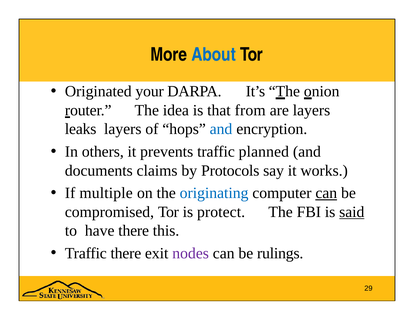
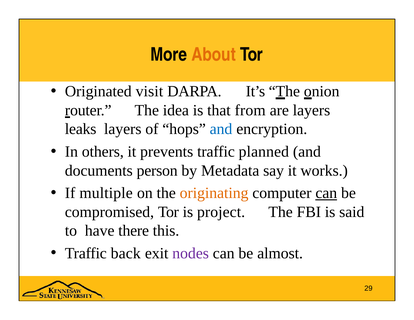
About colour: blue -> orange
your: your -> visit
claims: claims -> person
Protocols: Protocols -> Metadata
originating colour: blue -> orange
protect: protect -> project
said underline: present -> none
Traffic there: there -> back
rulings: rulings -> almost
